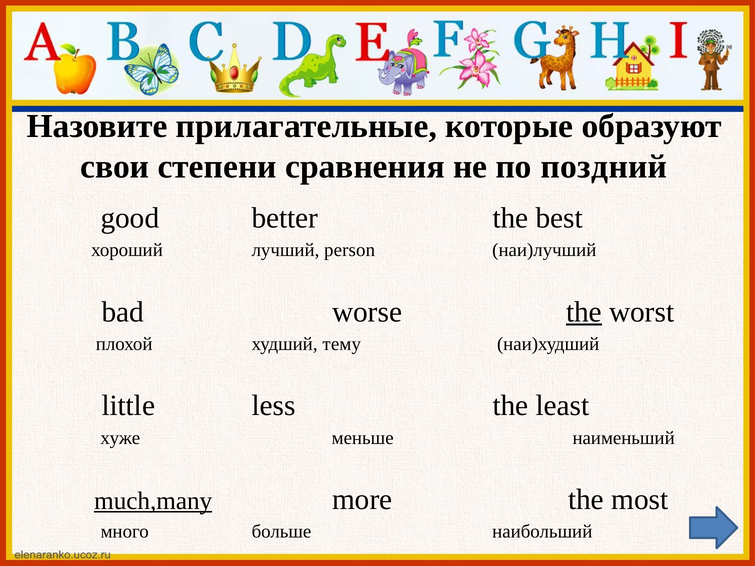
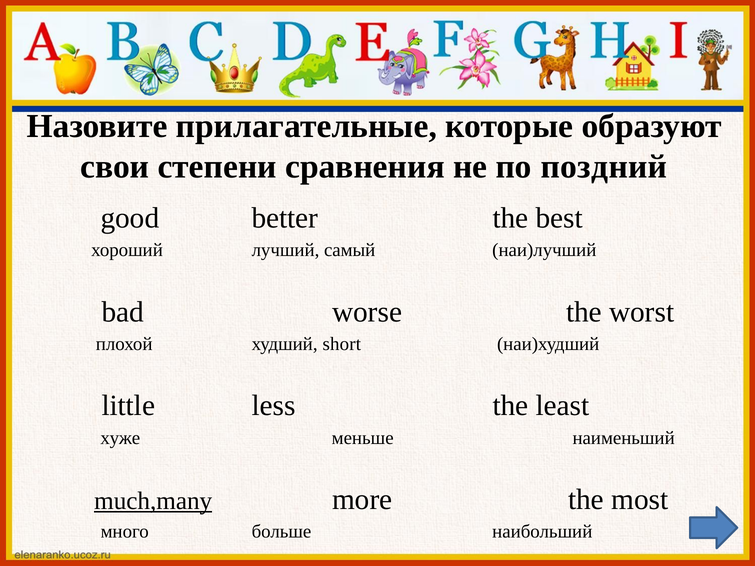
person: person -> самый
the at (584, 312) underline: present -> none
тему: тему -> short
